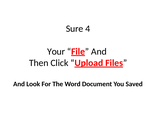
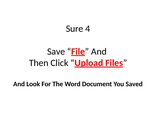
Your: Your -> Save
